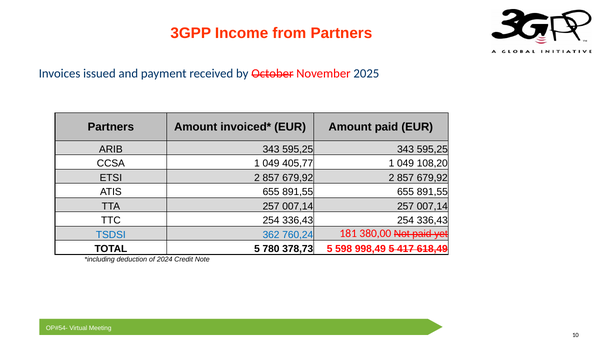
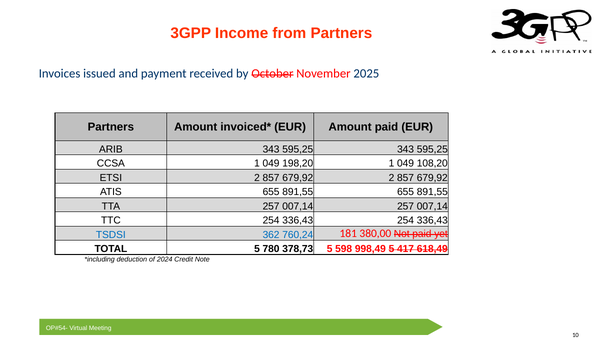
405,77: 405,77 -> 198,20
